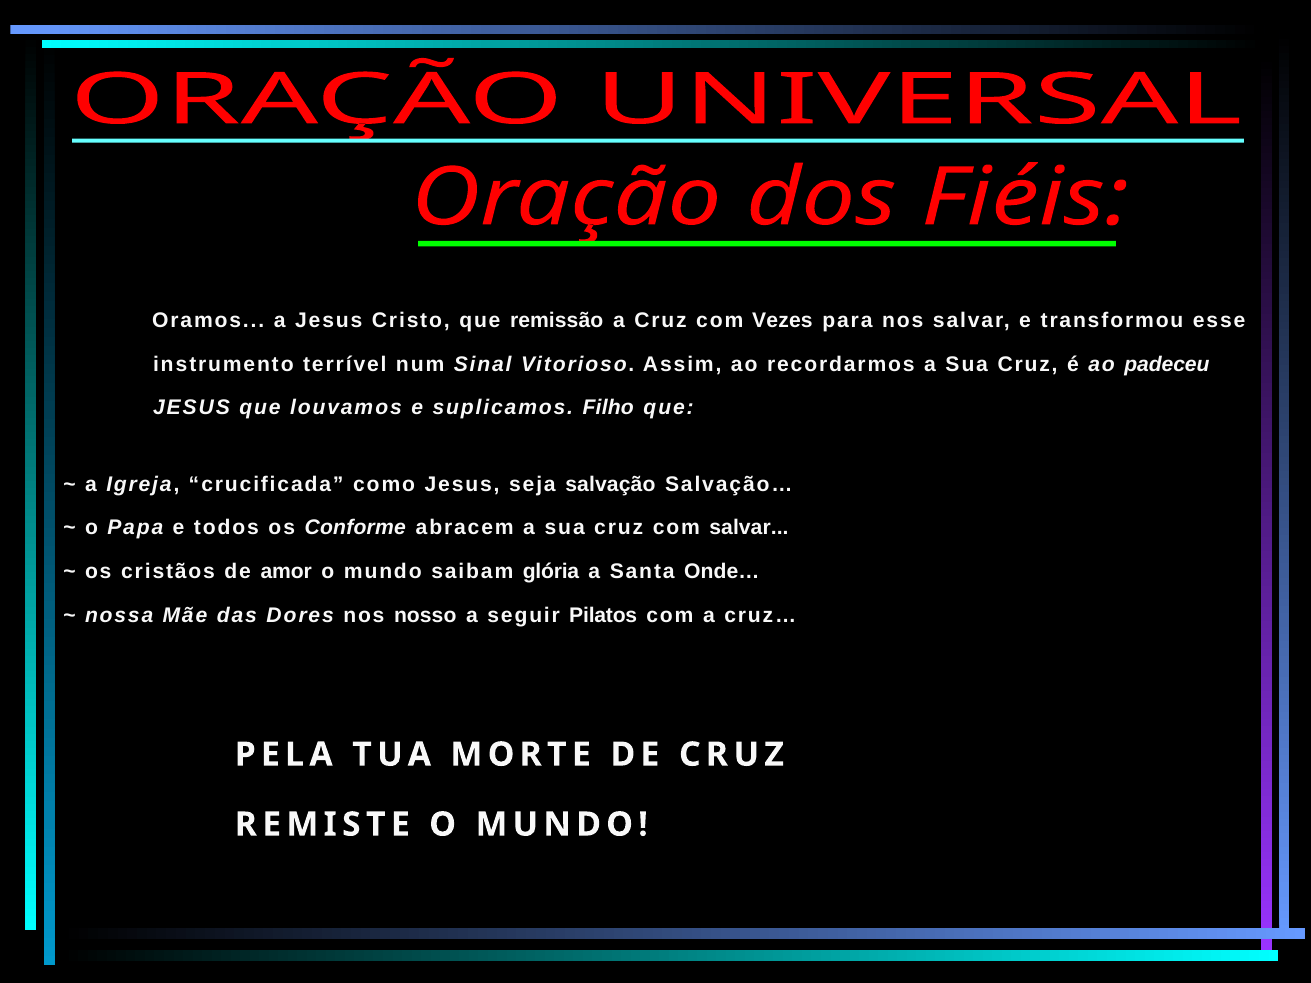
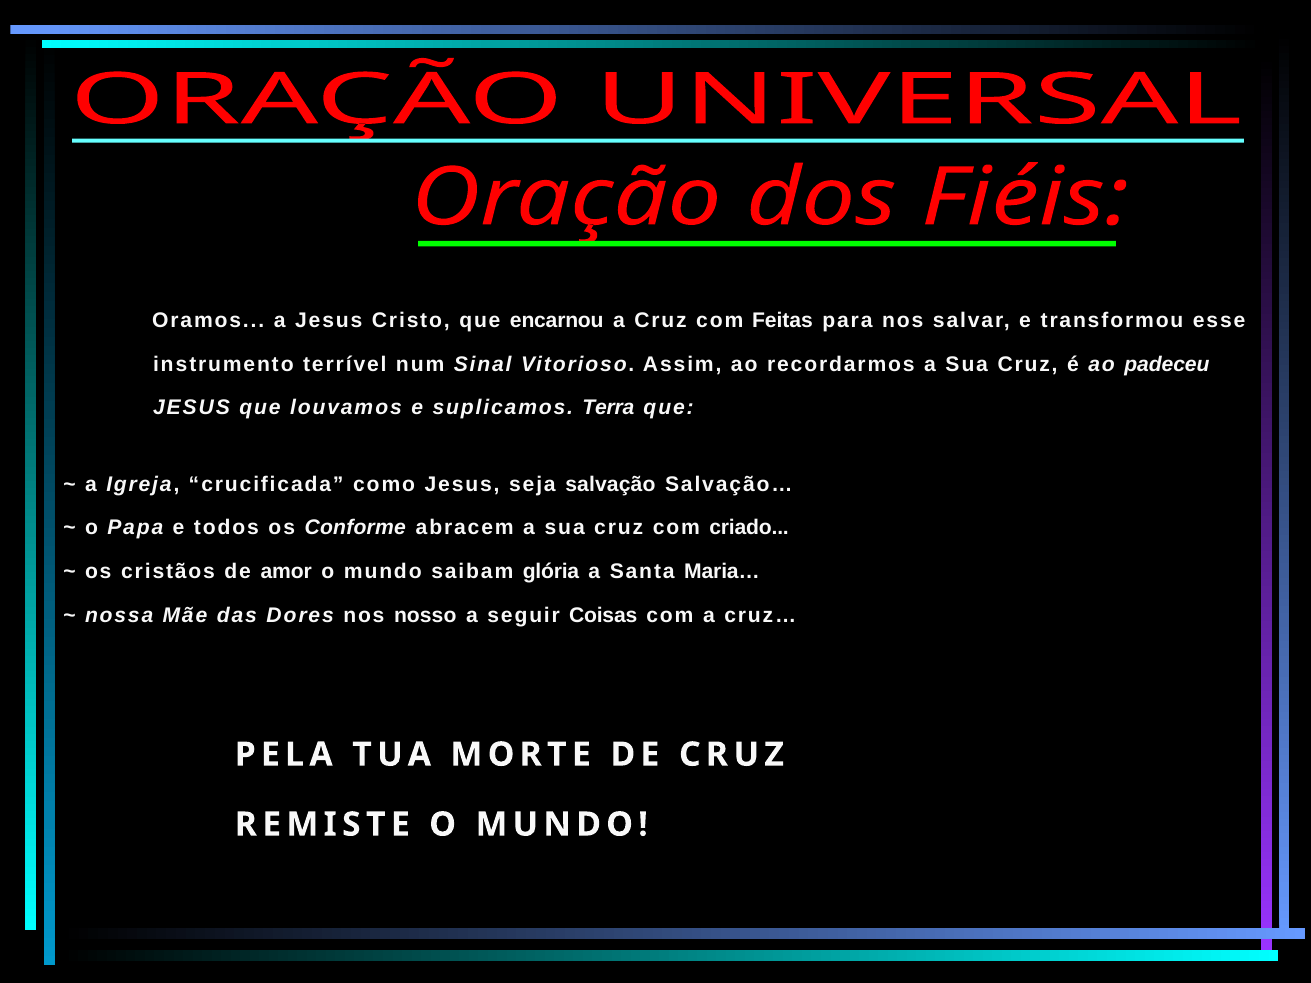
remissão: remissão -> encarnou
Vezes: Vezes -> Feitas
Filho: Filho -> Terra
com salvar: salvar -> criado
Onde…: Onde… -> Maria…
Pilatos: Pilatos -> Coisas
